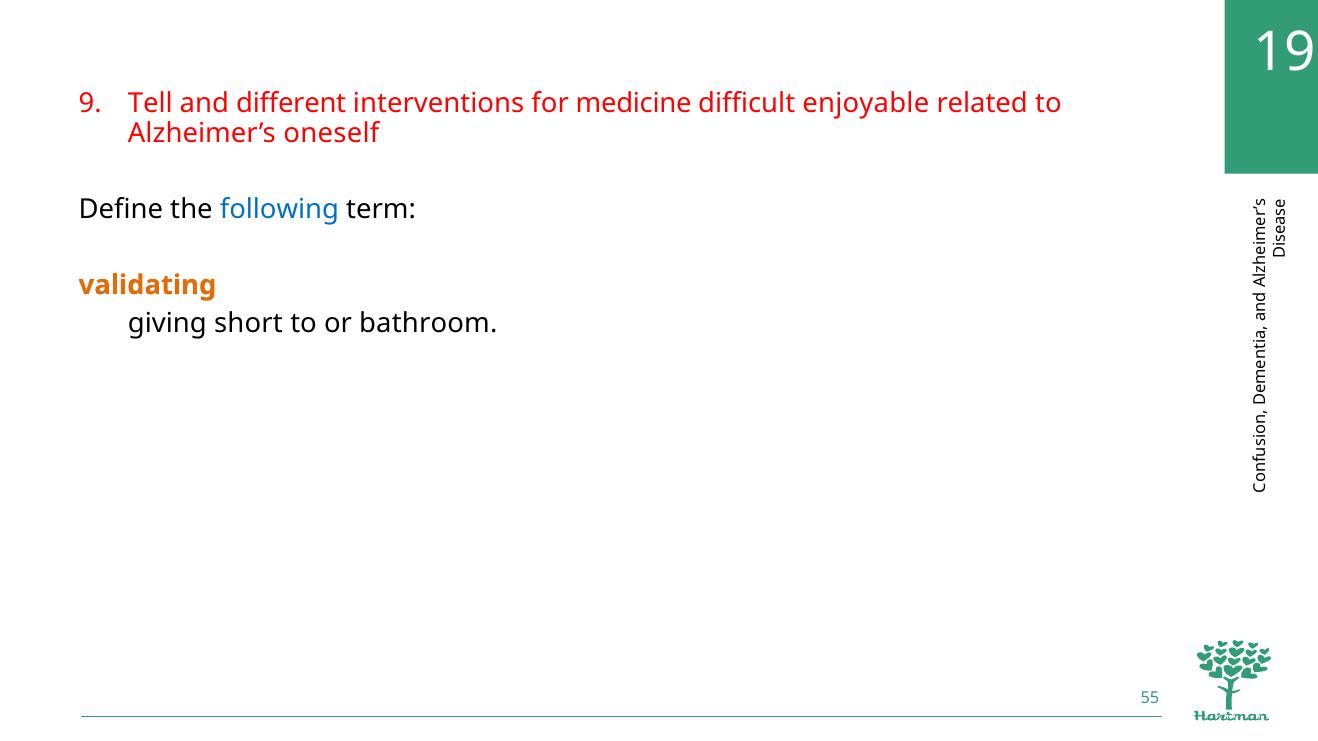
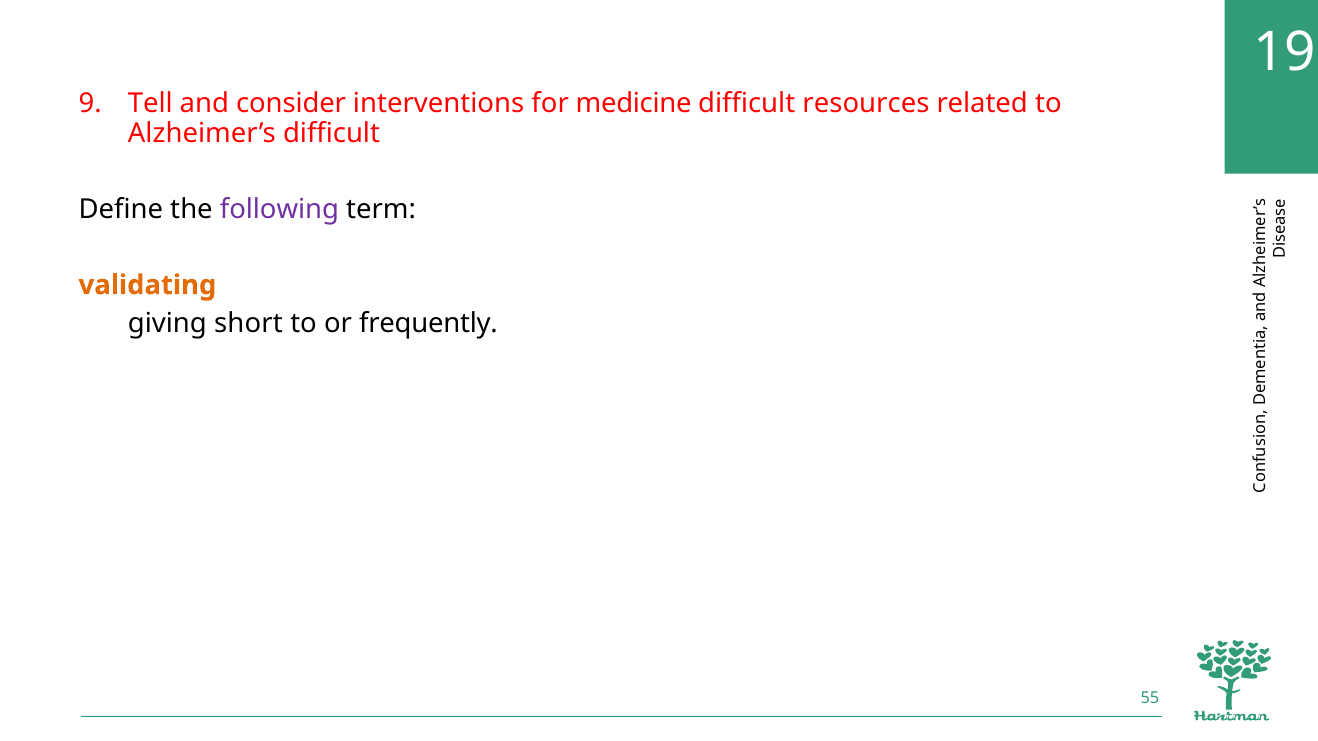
different: different -> consider
enjoyable: enjoyable -> resources
Alzheimer’s oneself: oneself -> difficult
following colour: blue -> purple
bathroom: bathroom -> frequently
